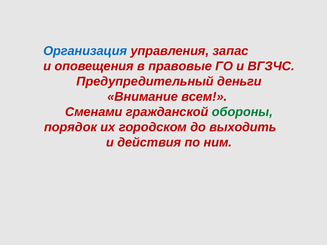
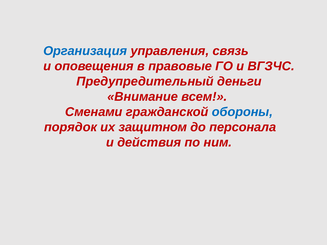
запас: запас -> связь
обороны colour: green -> blue
городском: городском -> защитном
выходить: выходить -> персонала
